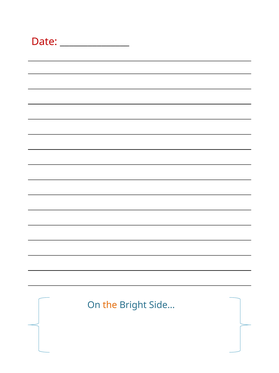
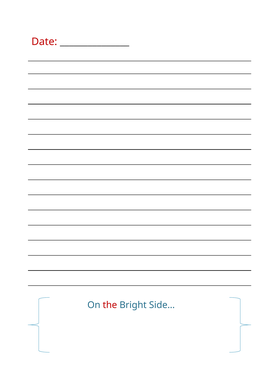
the colour: orange -> red
